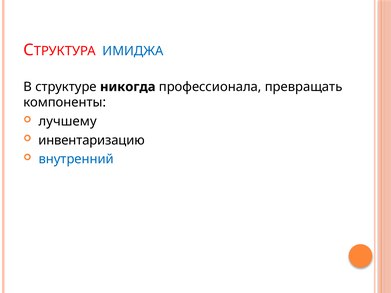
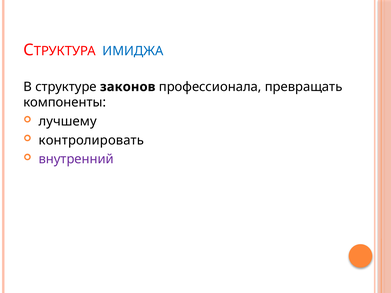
никогда: никогда -> законов
инвентаризацию: инвентаризацию -> контролировать
внутренний colour: blue -> purple
